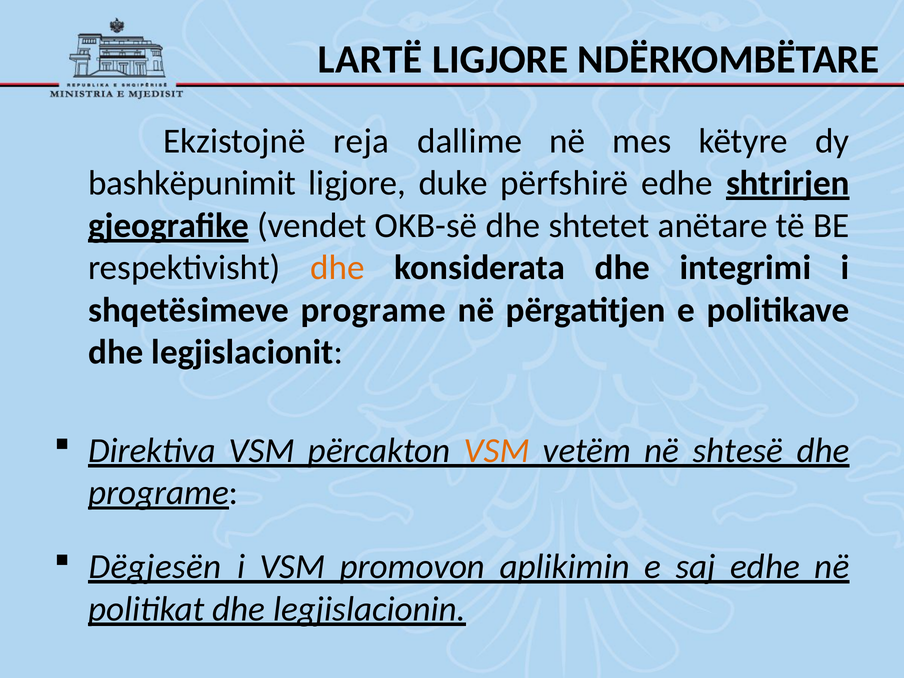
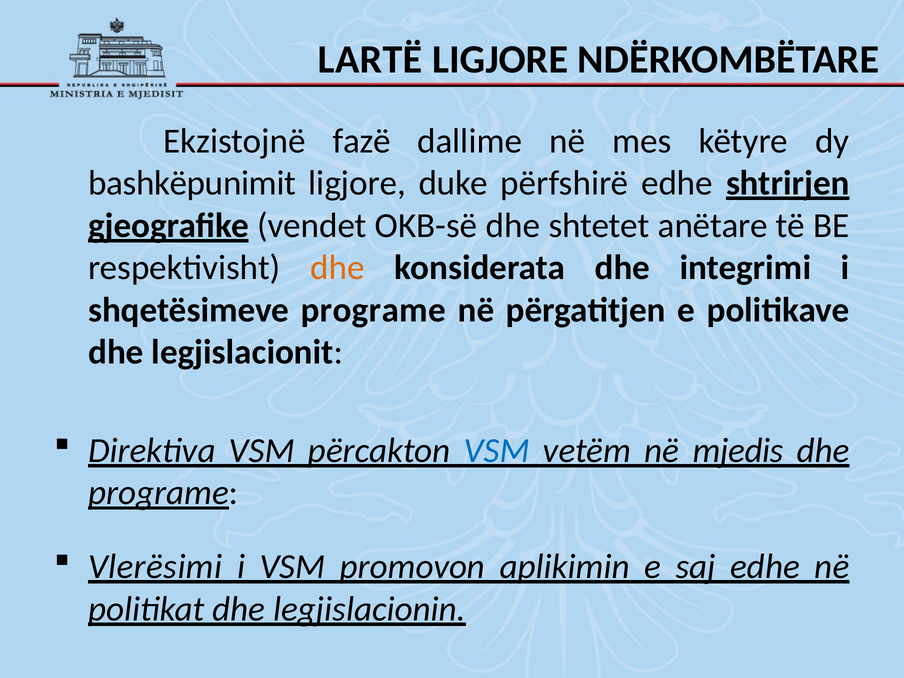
reja: reja -> fazë
VSM at (497, 451) colour: orange -> blue
shtesë: shtesë -> mjedis
Dëgjesën: Dëgjesën -> Vlerësimi
